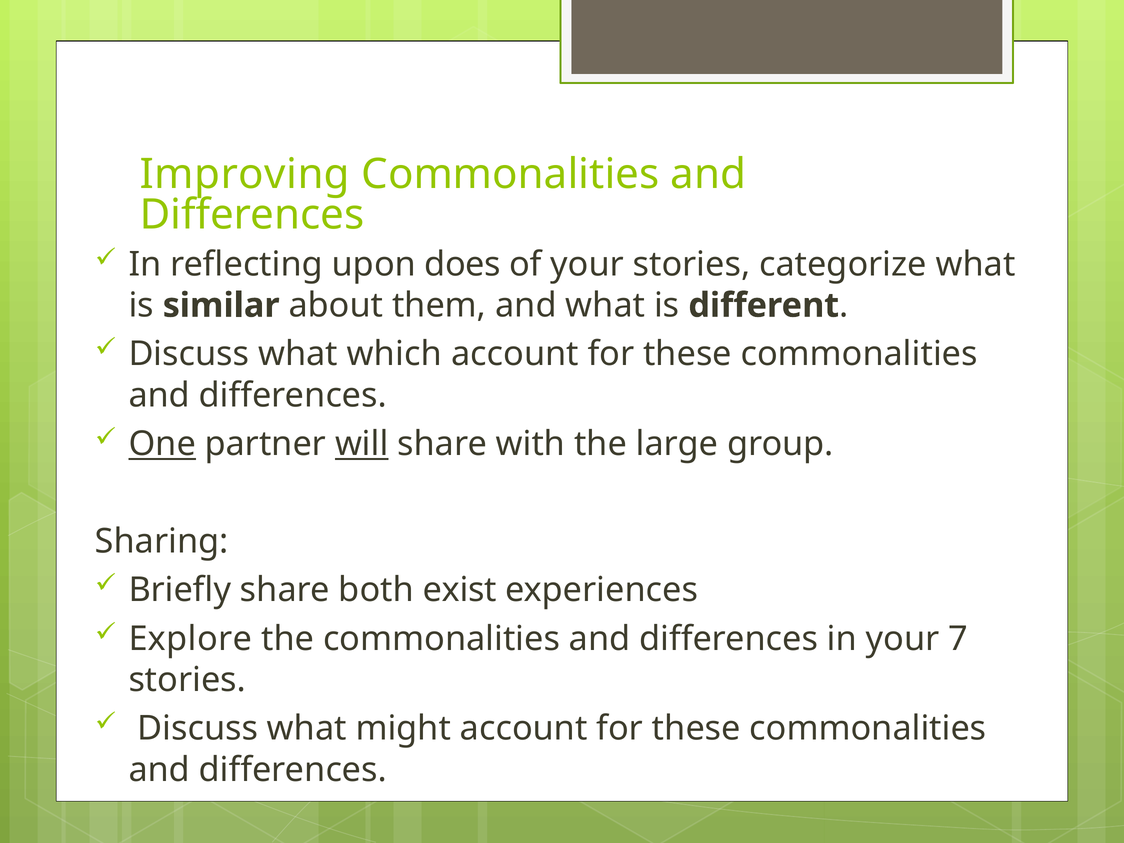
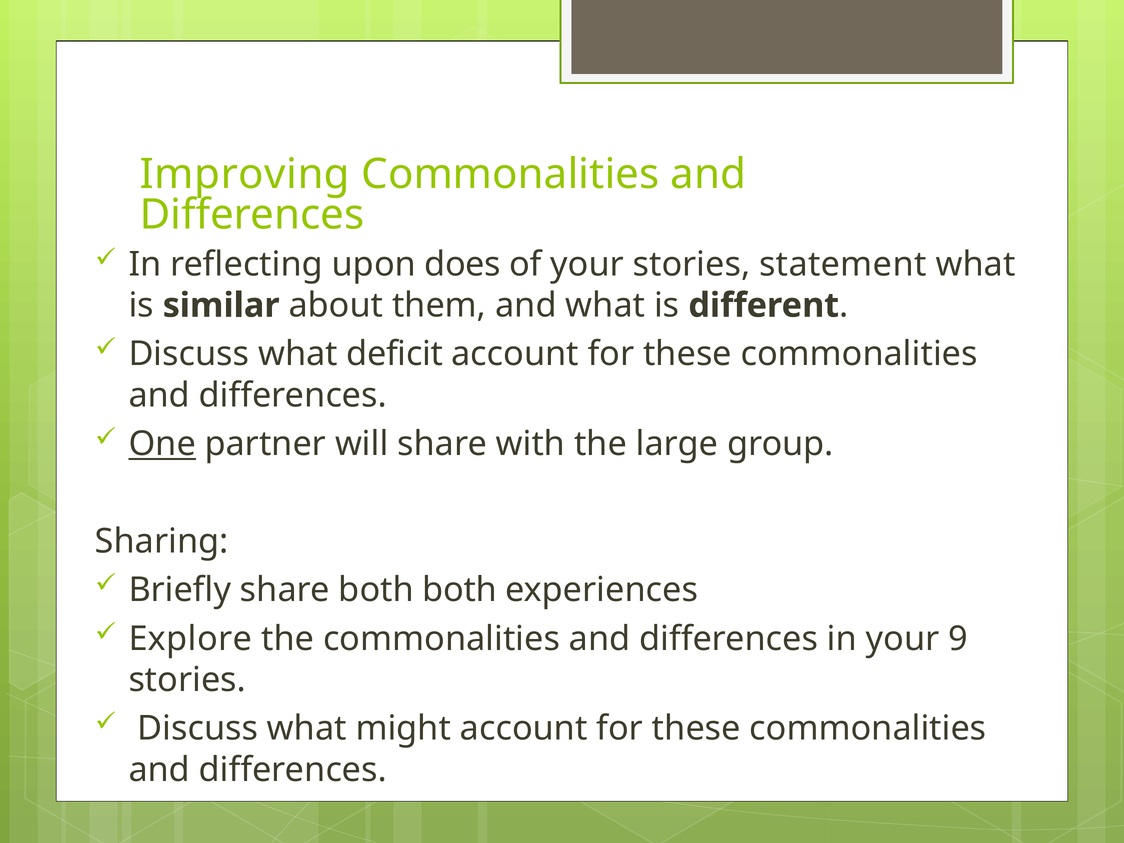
categorize: categorize -> statement
which: which -> deficit
will underline: present -> none
both exist: exist -> both
7: 7 -> 9
